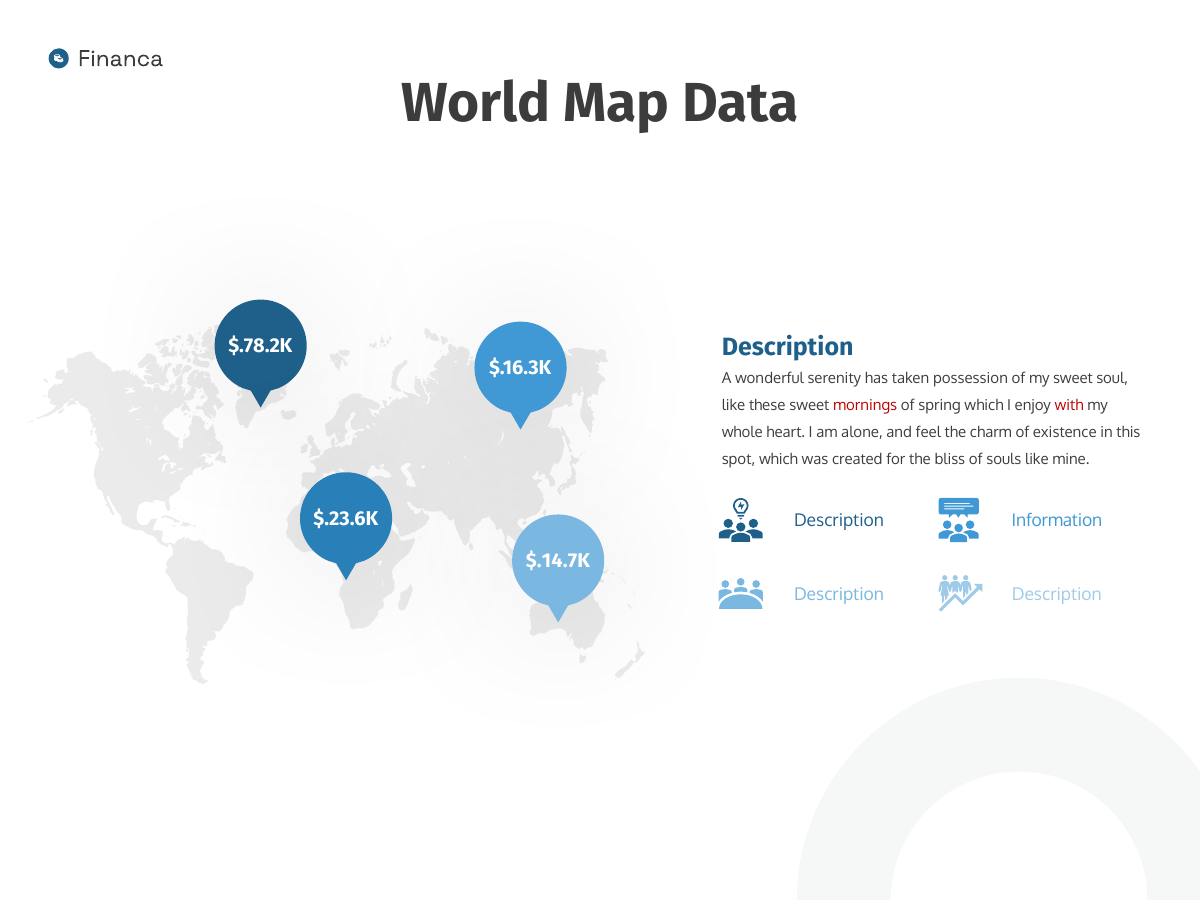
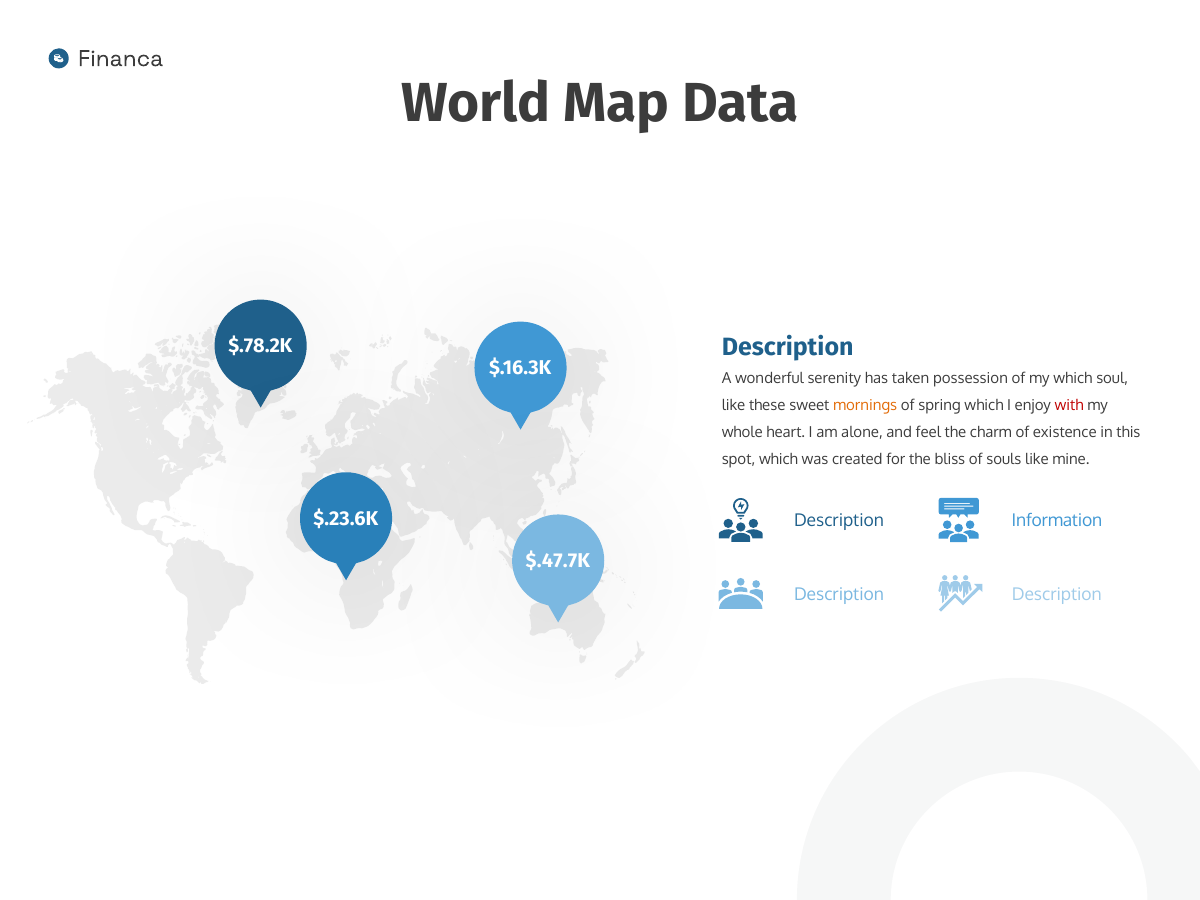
my sweet: sweet -> which
mornings colour: red -> orange
$.14.7K: $.14.7K -> $.47.7K
